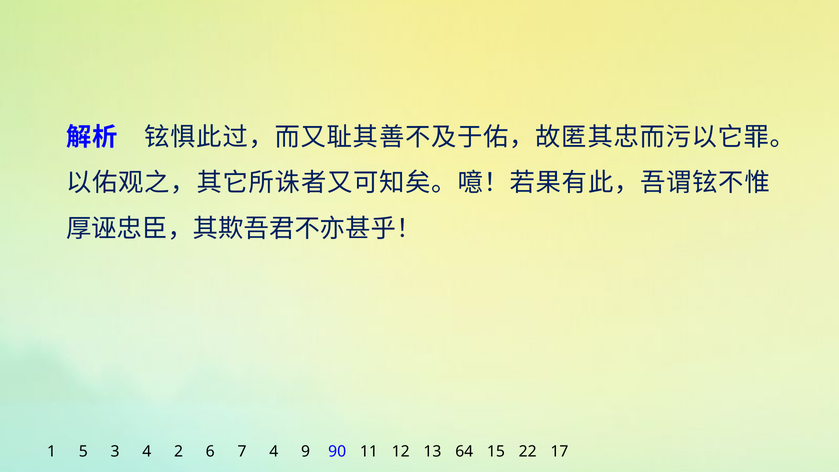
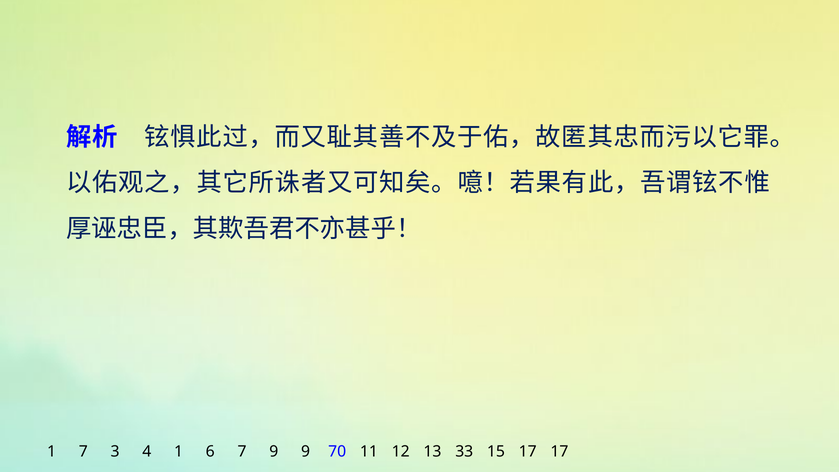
1 5: 5 -> 7
4 2: 2 -> 1
7 4: 4 -> 9
90: 90 -> 70
64: 64 -> 33
15 22: 22 -> 17
